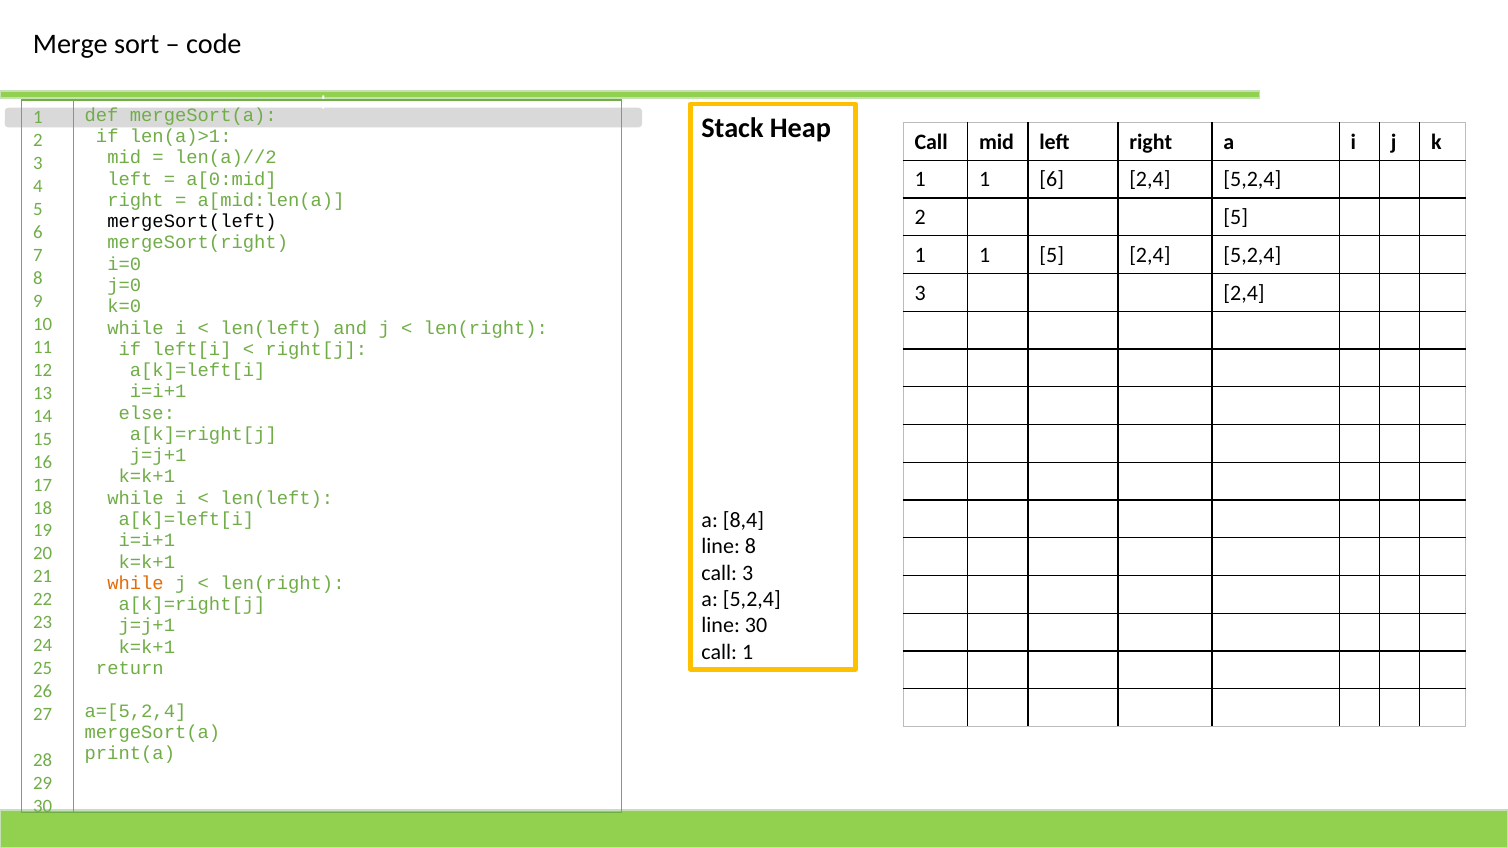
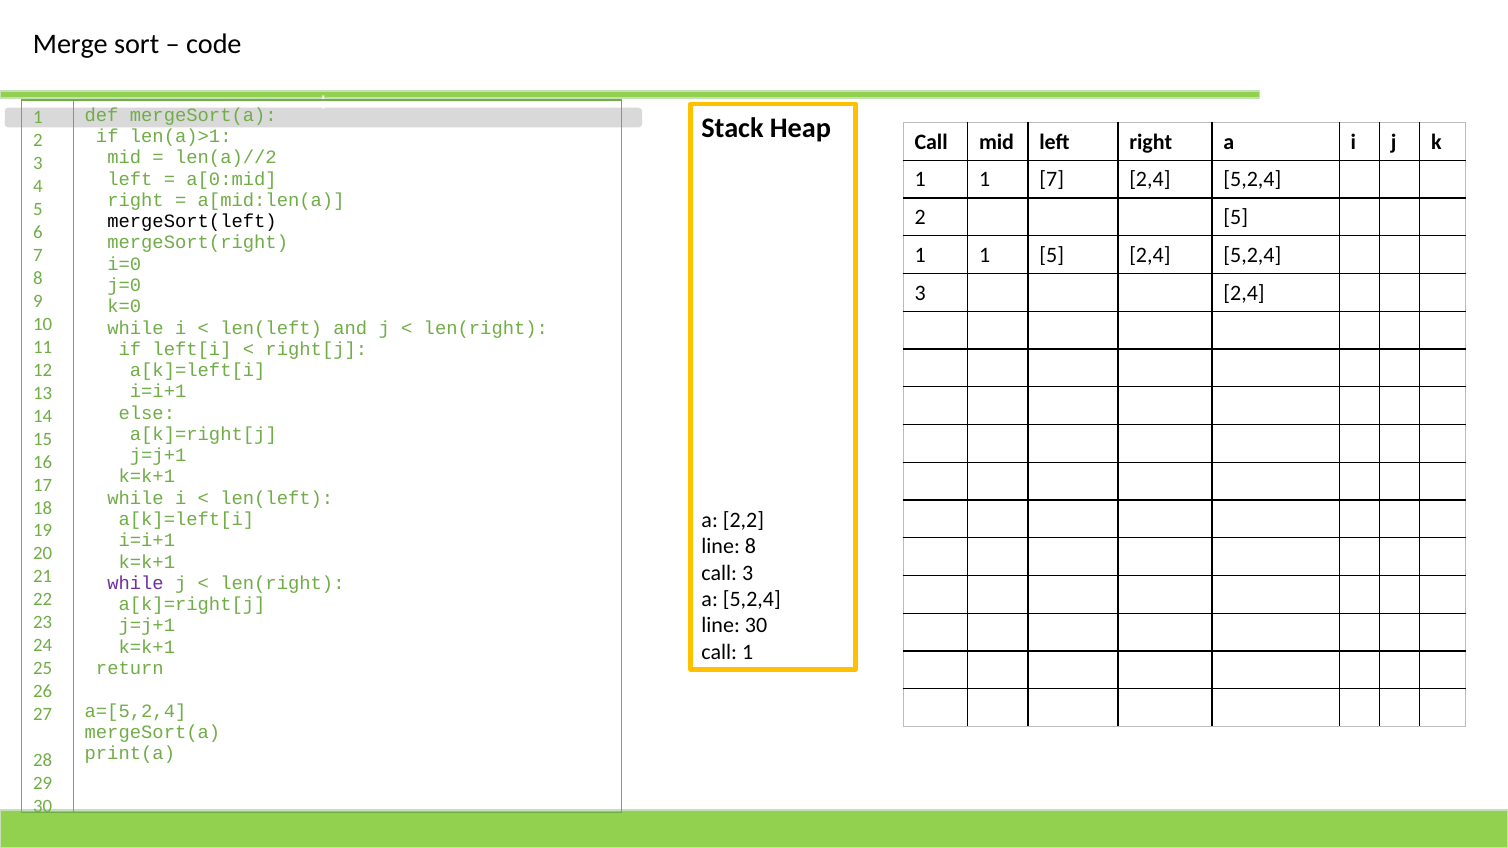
1 6: 6 -> 7
8,4: 8,4 -> 2,2
while at (136, 583) colour: orange -> purple
